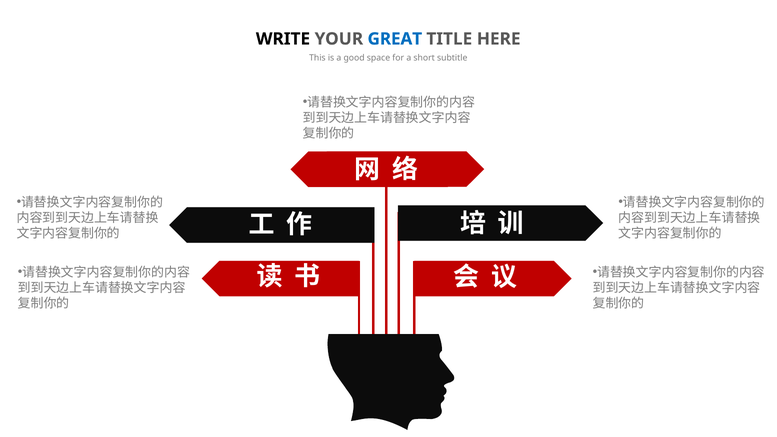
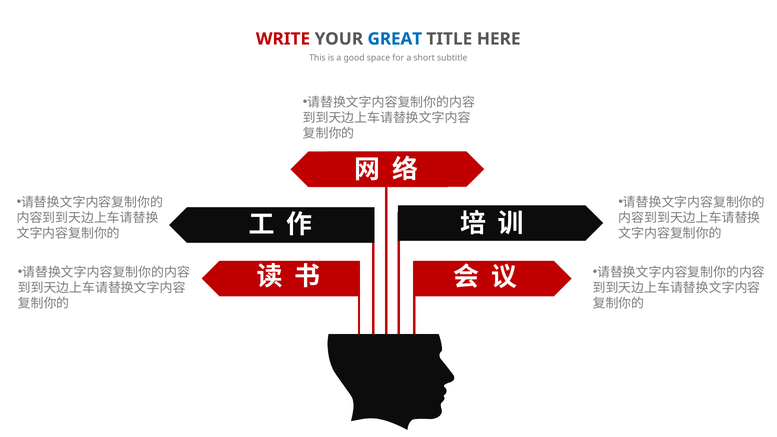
WRITE colour: black -> red
